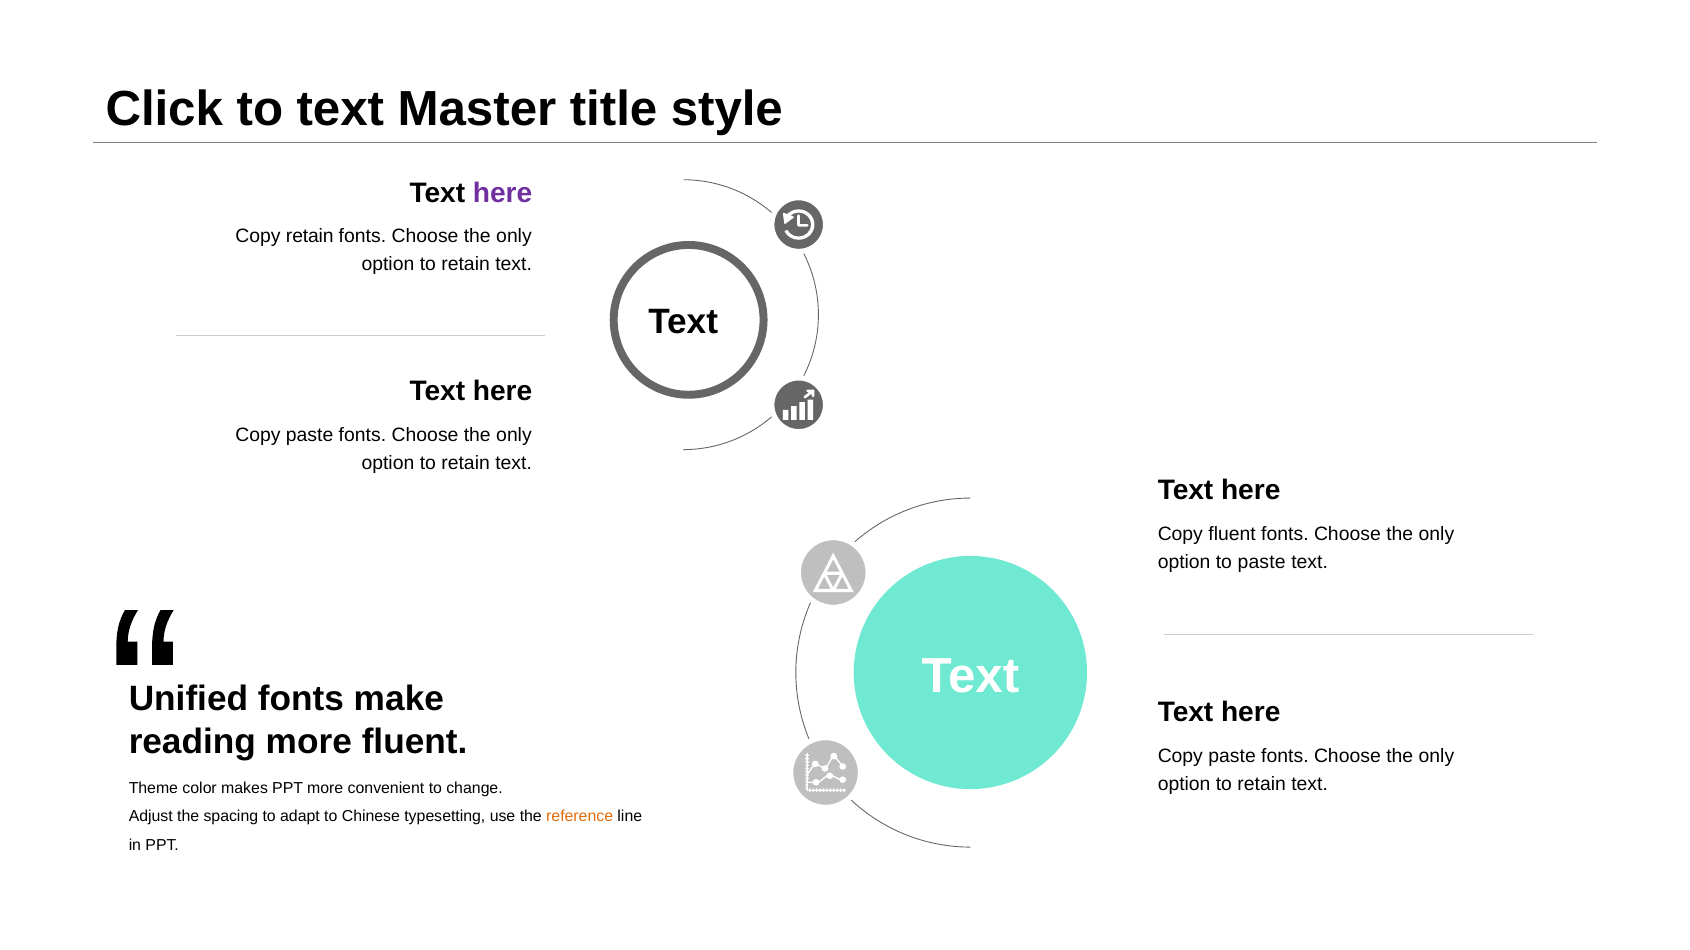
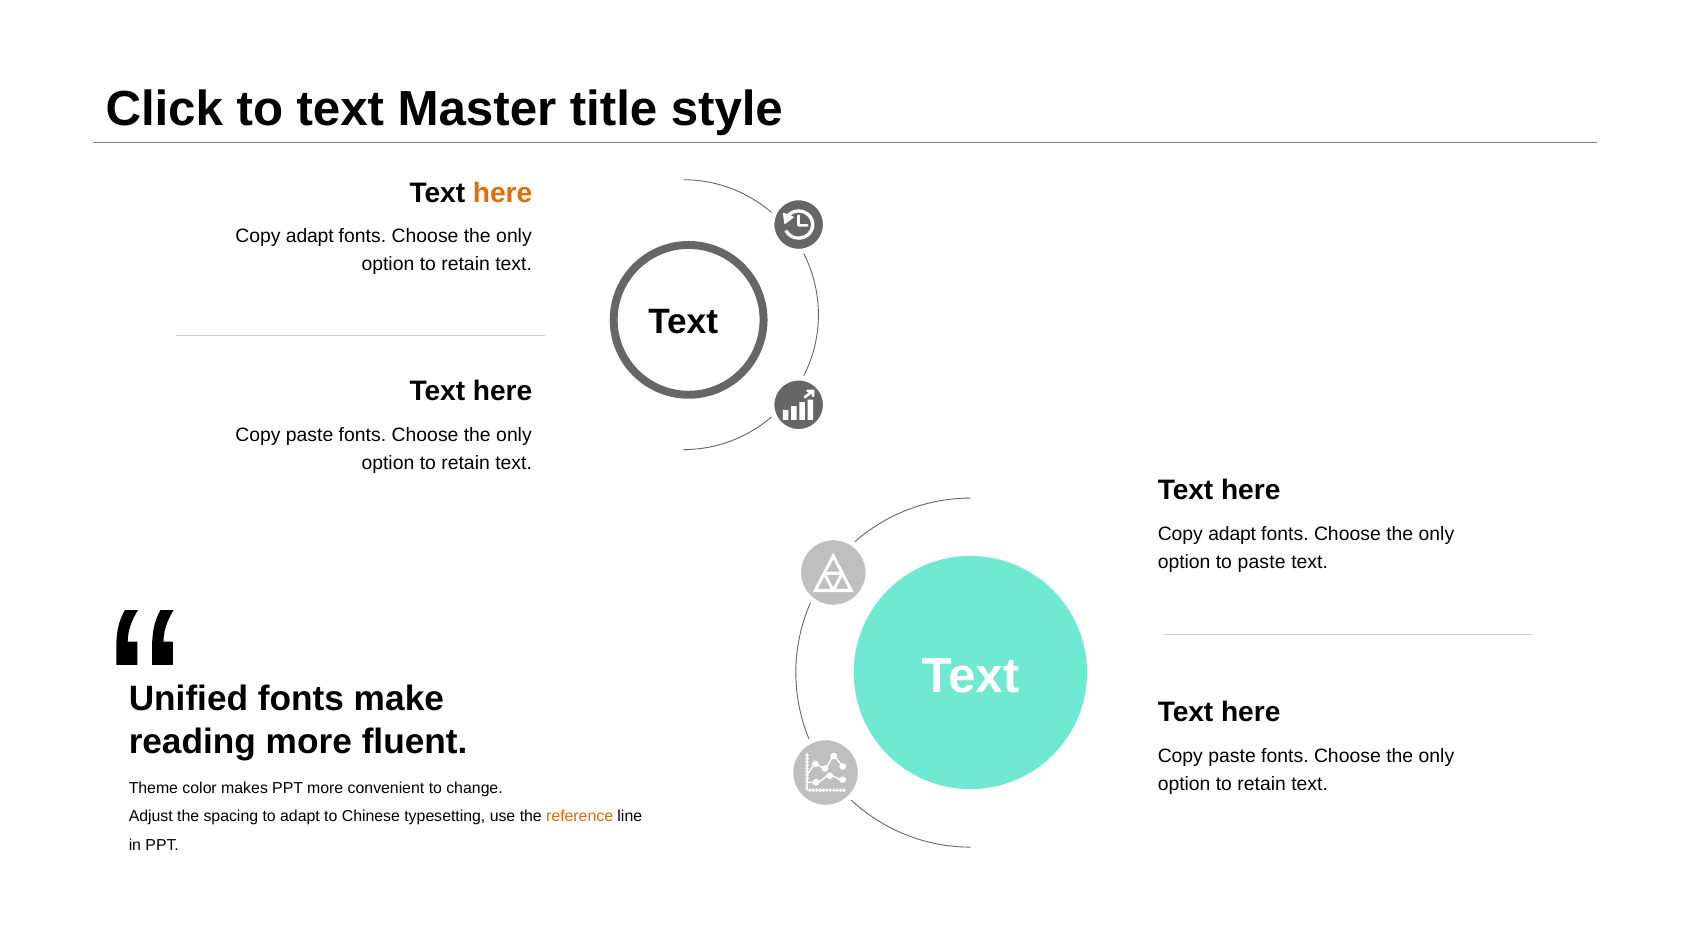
here at (503, 193) colour: purple -> orange
retain at (310, 237): retain -> adapt
fluent at (1232, 534): fluent -> adapt
